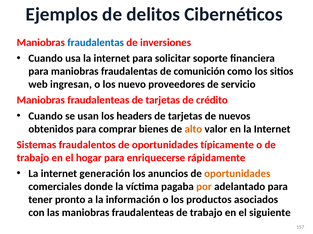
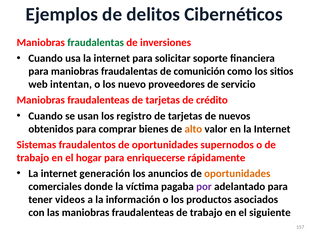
fraudalentas at (96, 43) colour: blue -> green
ingresan: ingresan -> intentan
headers: headers -> registro
típicamente: típicamente -> supernodos
por colour: orange -> purple
pronto: pronto -> videos
